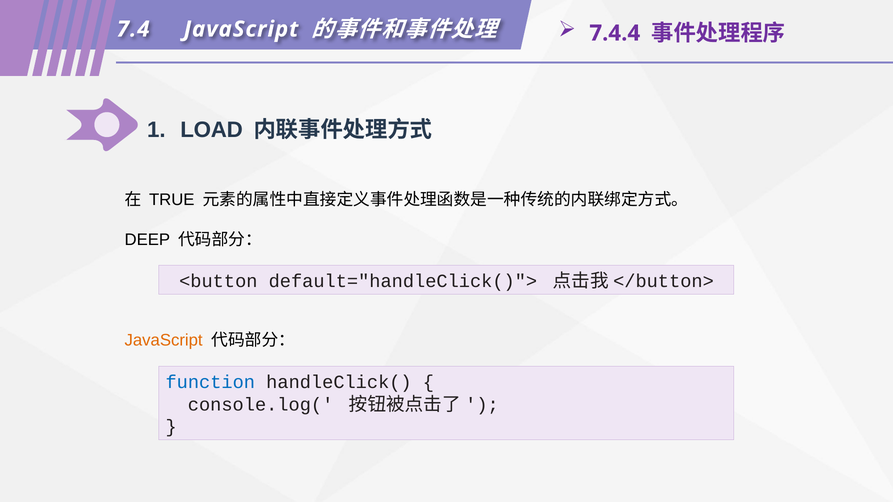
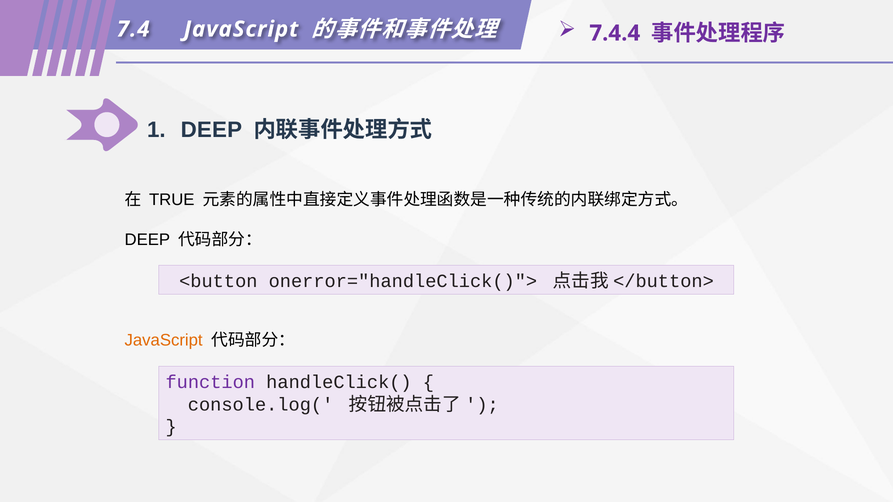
1 LOAD: LOAD -> DEEP
default="handleClick()">: default="handleClick()"> -> onerror="handleClick()">
function colour: blue -> purple
